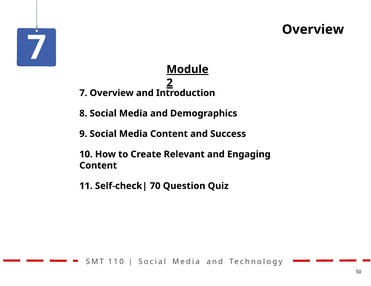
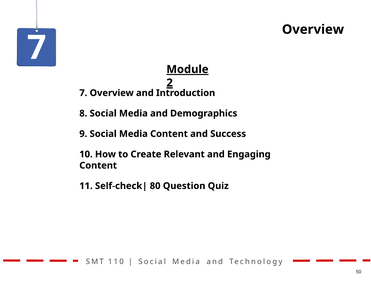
70: 70 -> 80
